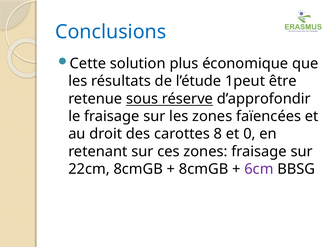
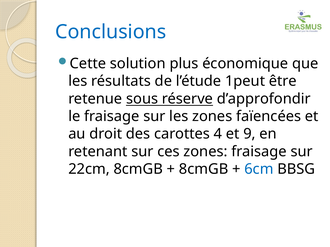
8: 8 -> 4
0: 0 -> 9
6cm colour: purple -> blue
